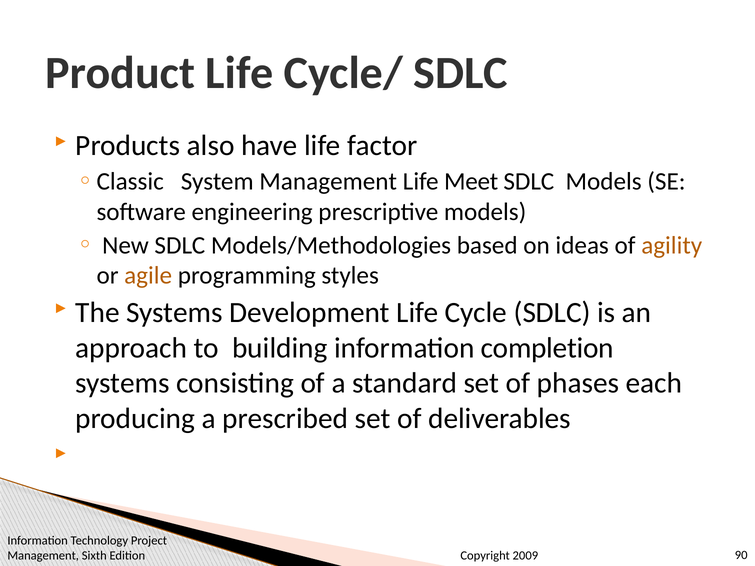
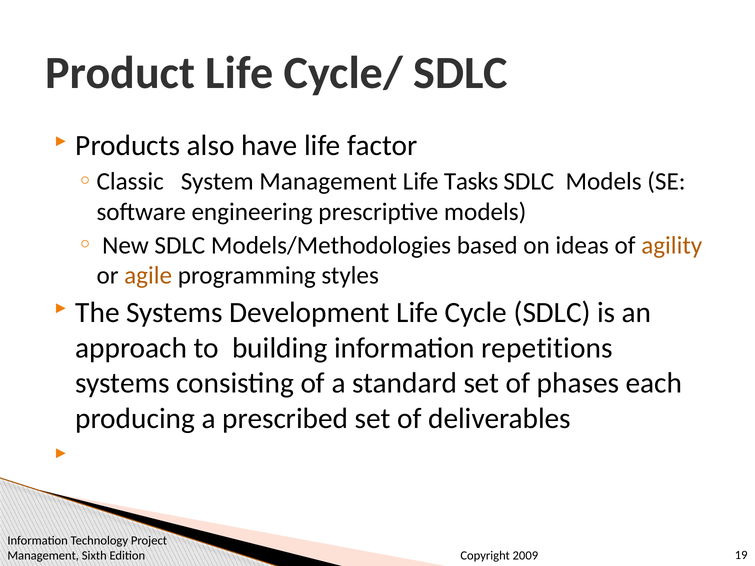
Meet: Meet -> Tasks
completion: completion -> repetitions
90: 90 -> 19
